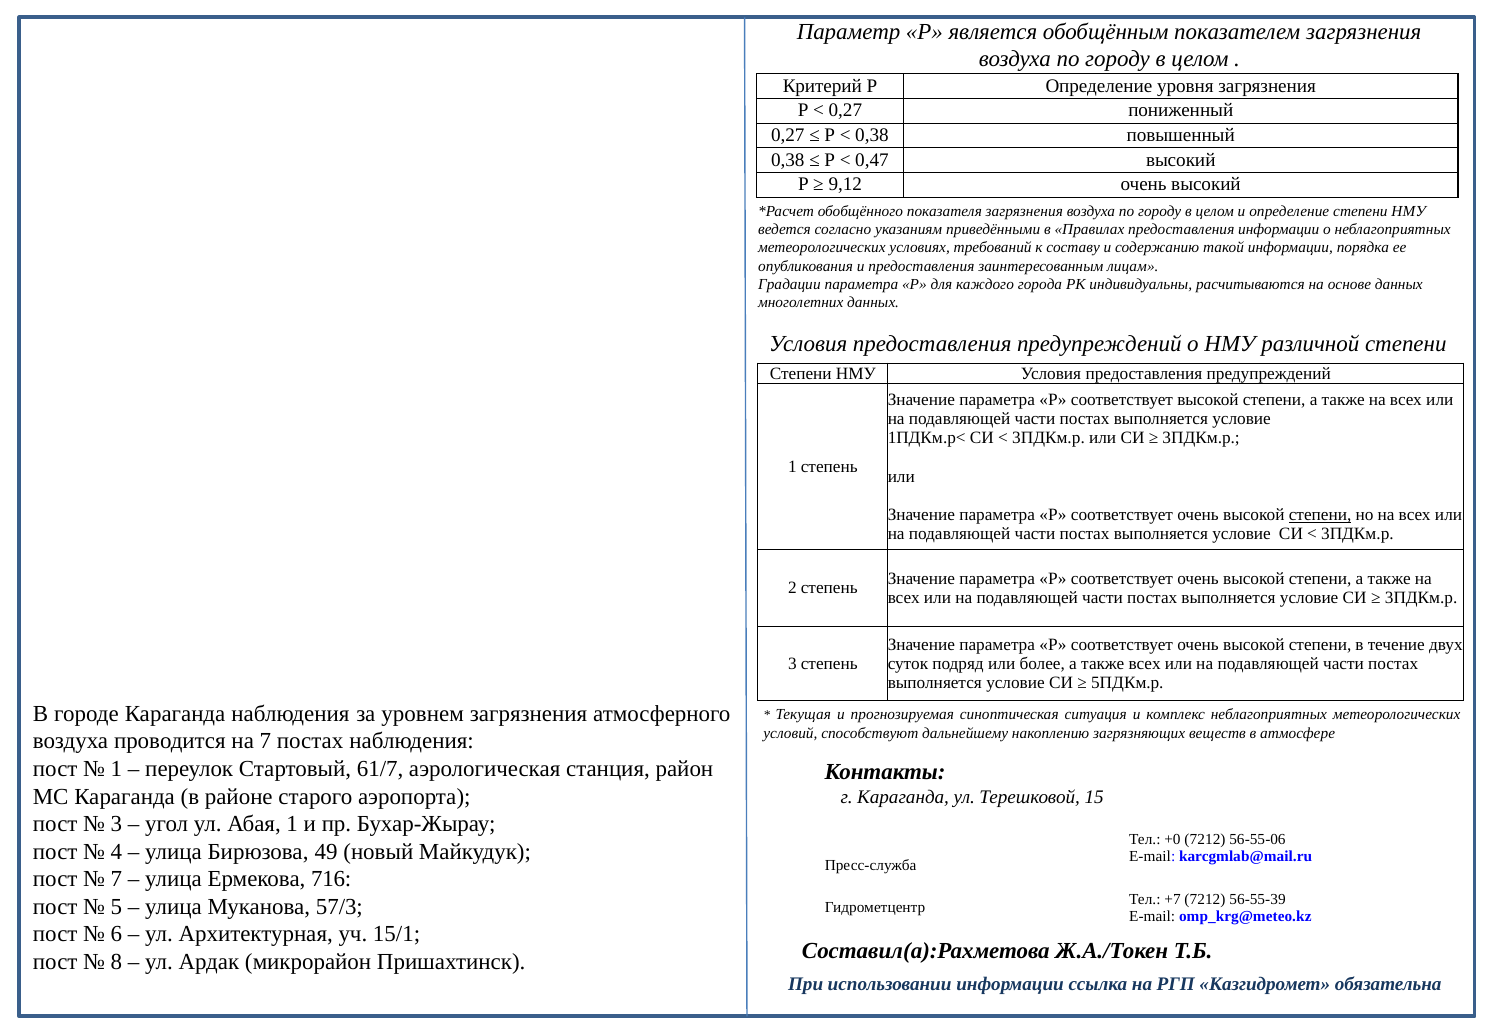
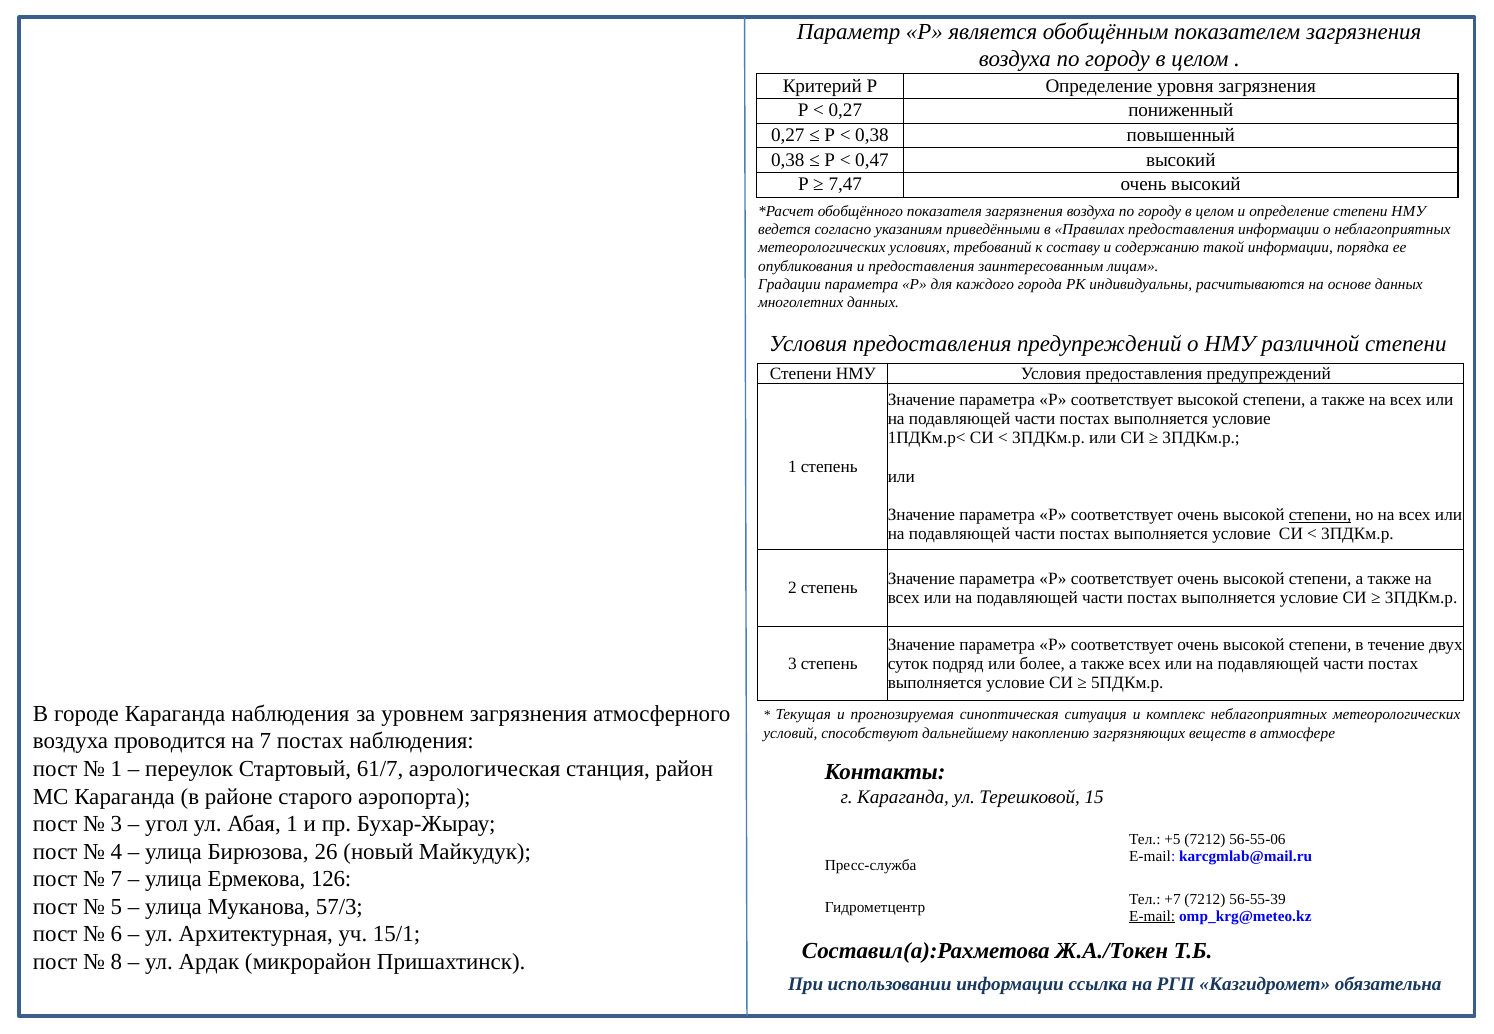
9,12: 9,12 -> 7,47
+0: +0 -> +5
49: 49 -> 26
716: 716 -> 126
E-mail at (1152, 917) underline: none -> present
